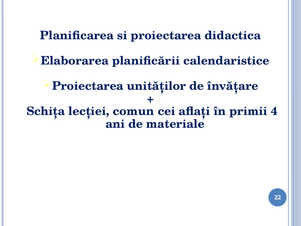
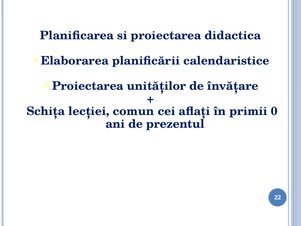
4: 4 -> 0
materiale: materiale -> prezentul
